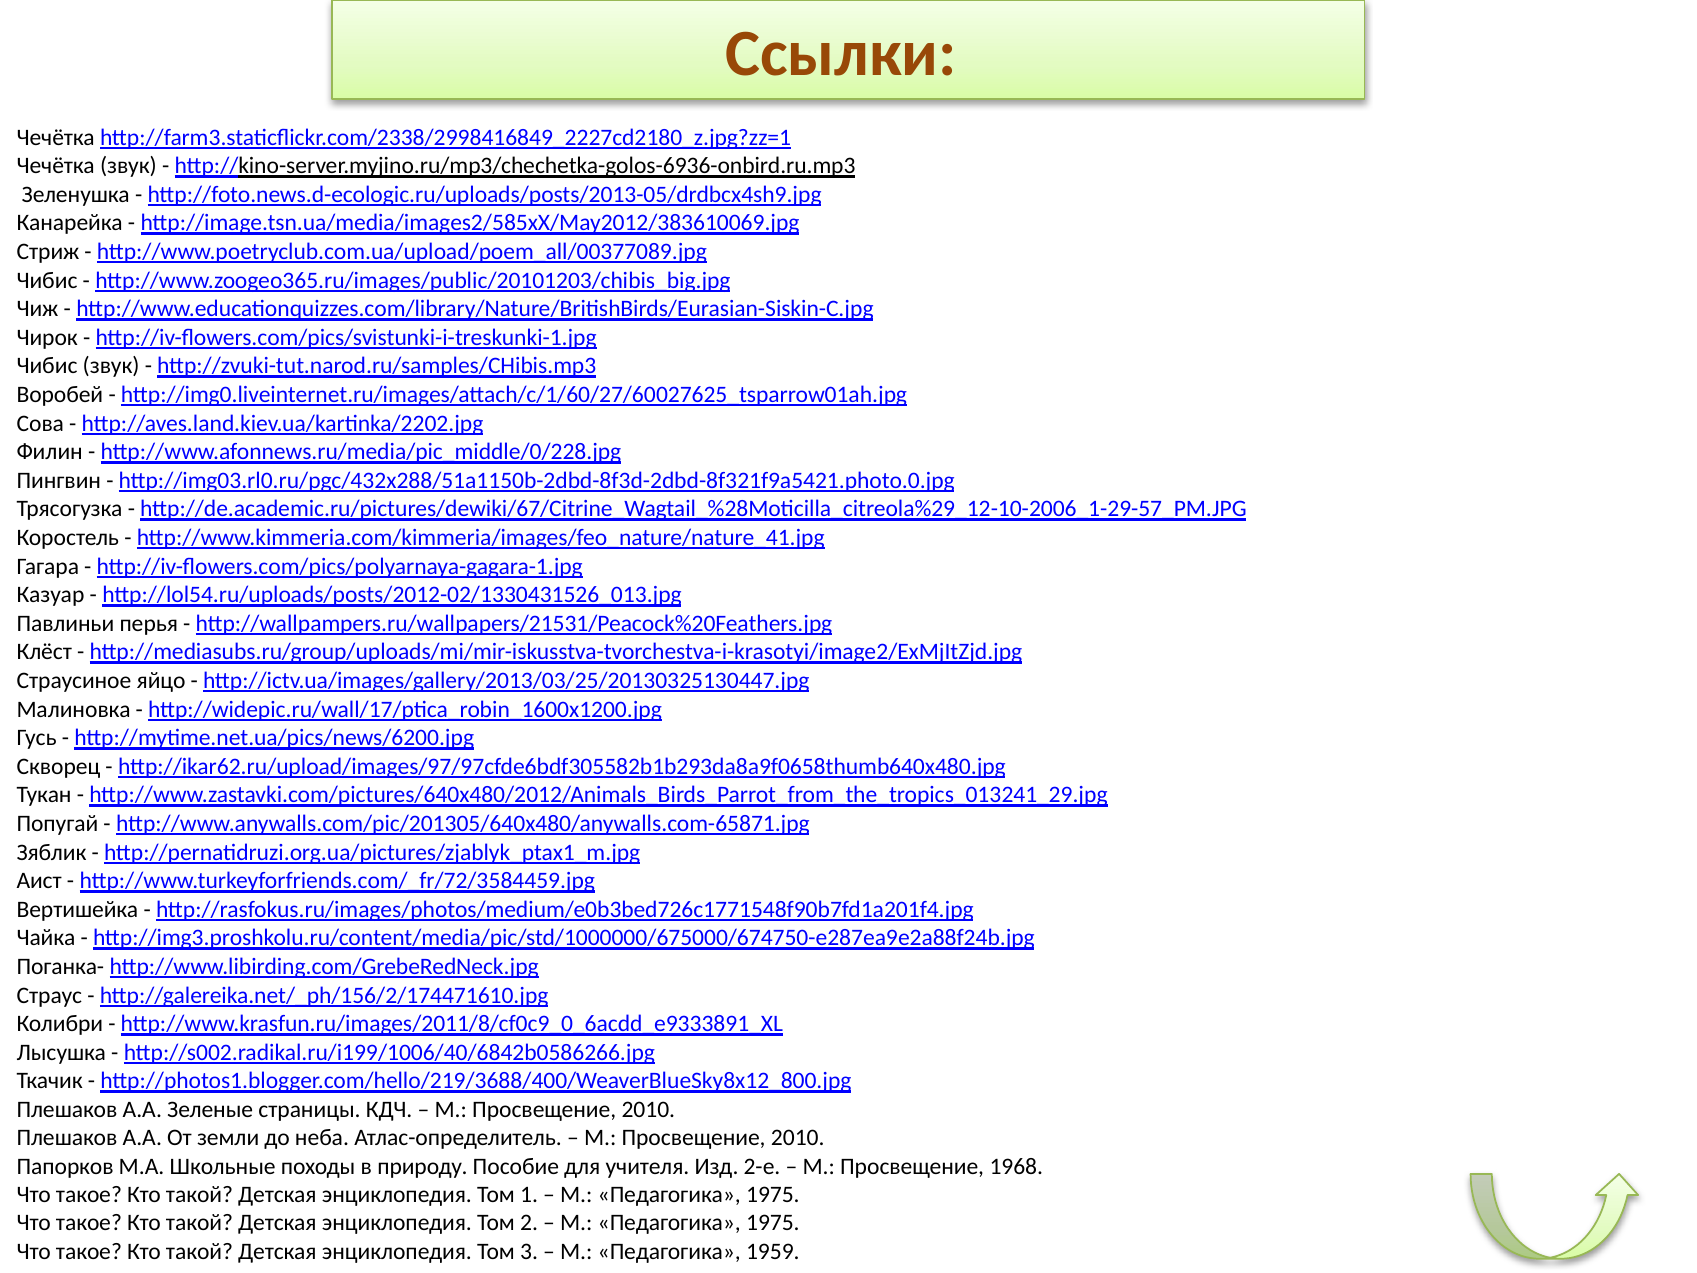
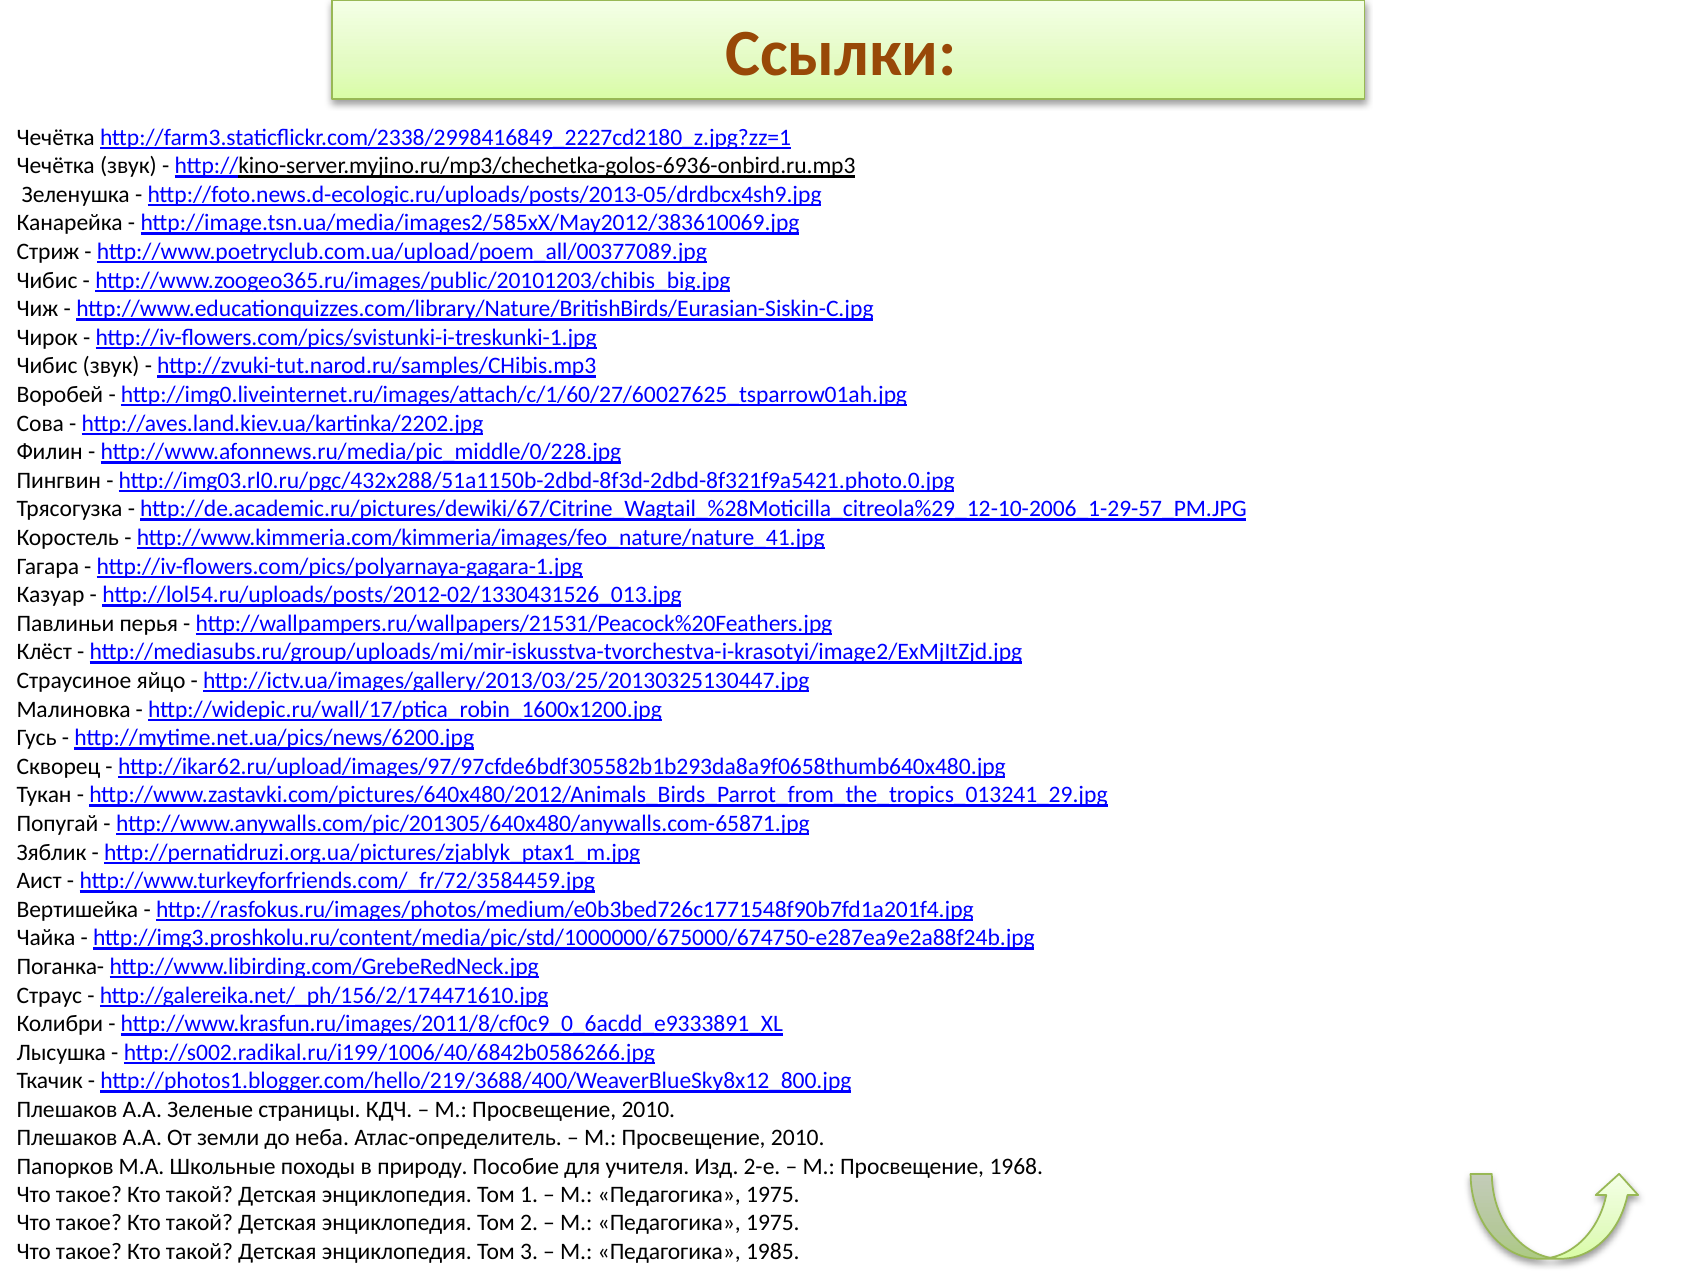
1959: 1959 -> 1985
